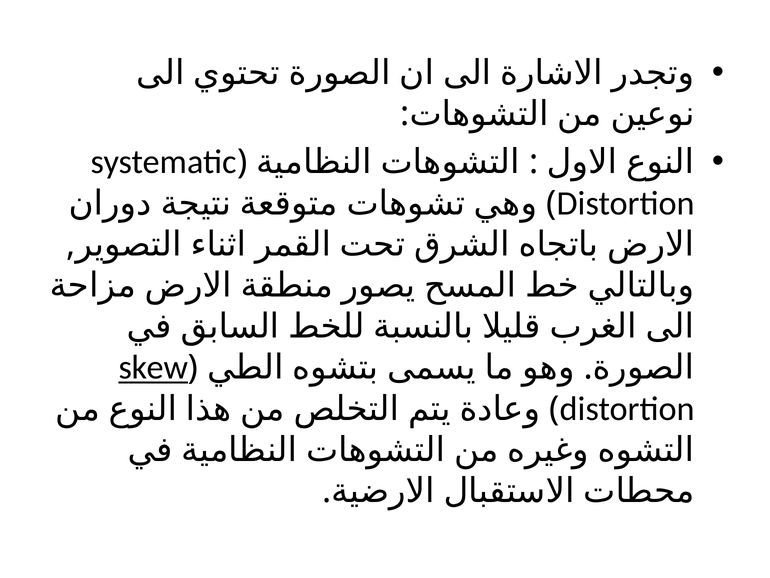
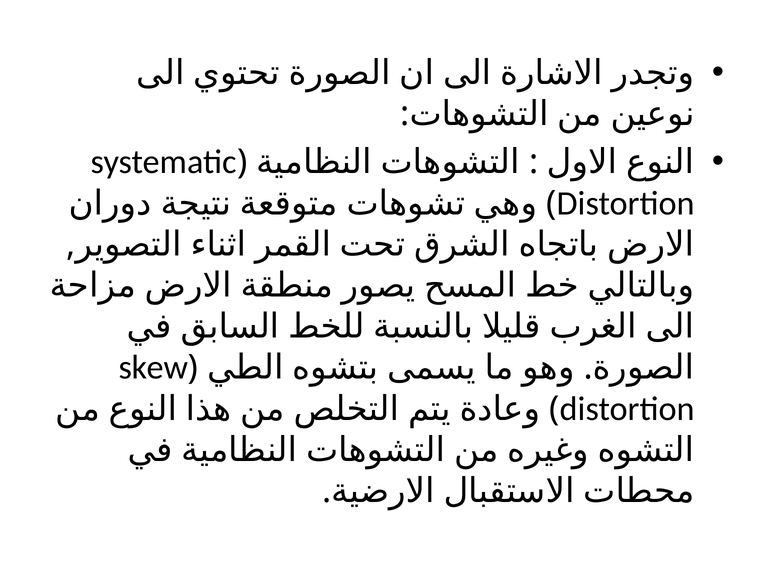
skew underline: present -> none
